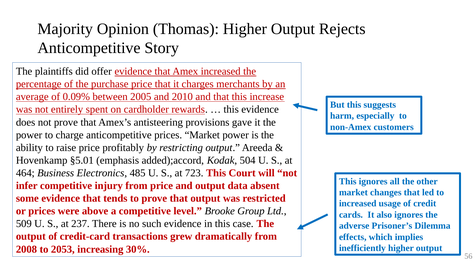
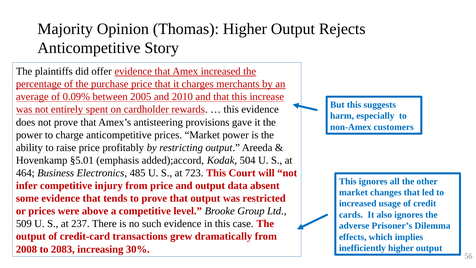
2053: 2053 -> 2083
